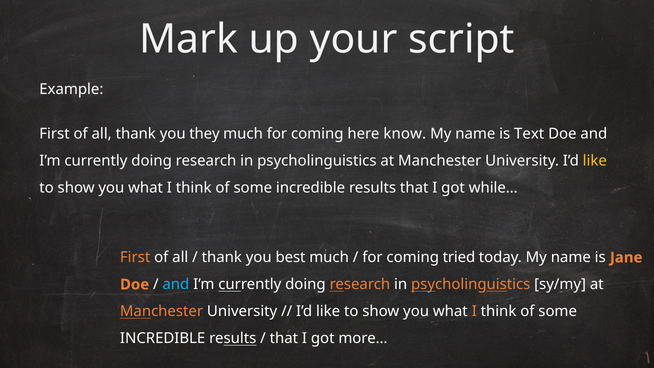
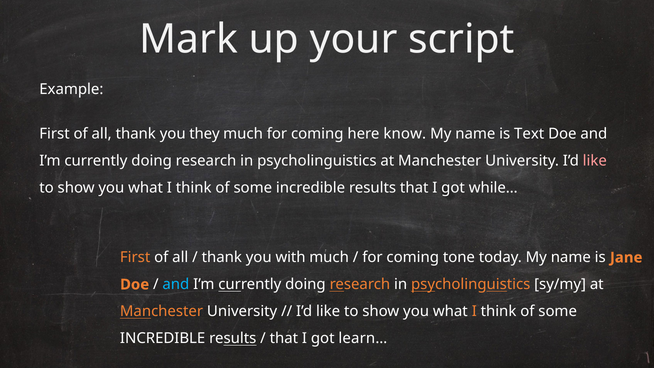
like at (595, 161) colour: yellow -> pink
best: best -> with
tried: tried -> tone
more…: more… -> learn…
